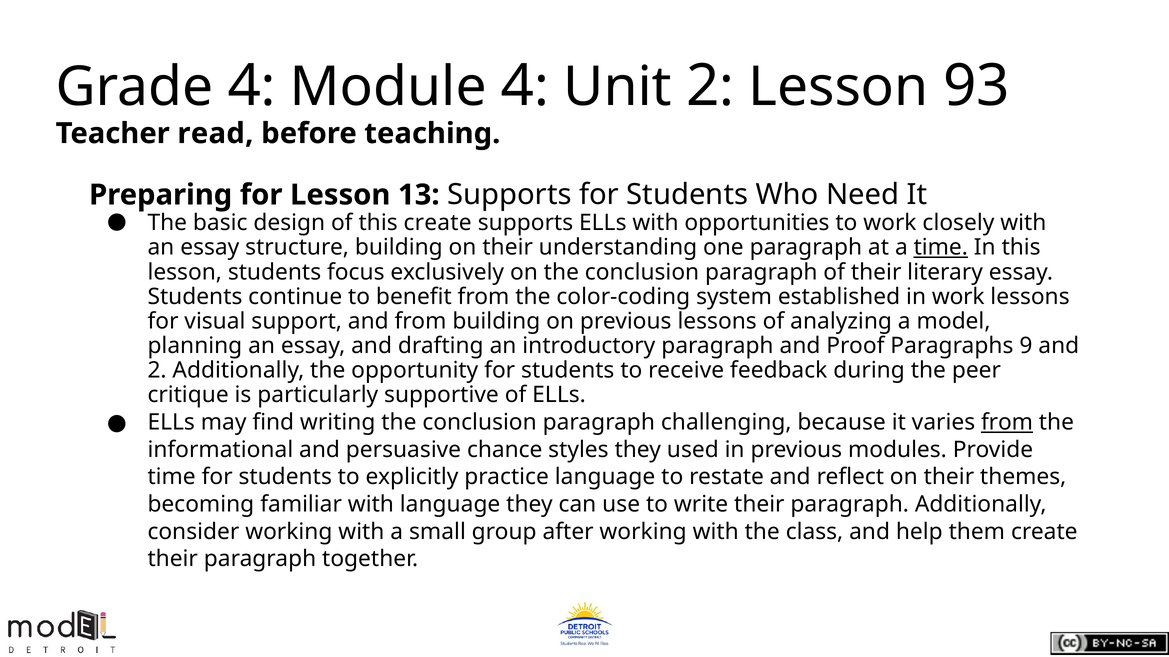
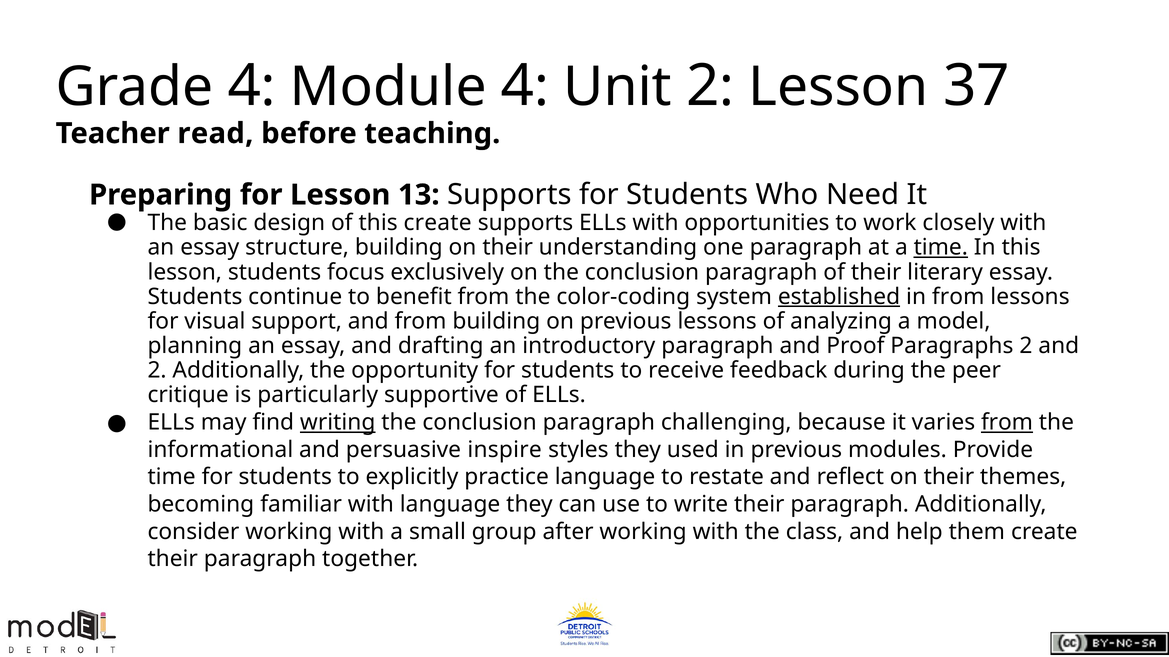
93: 93 -> 37
established underline: none -> present
in work: work -> from
Paragraphs 9: 9 -> 2
writing underline: none -> present
chance: chance -> inspire
